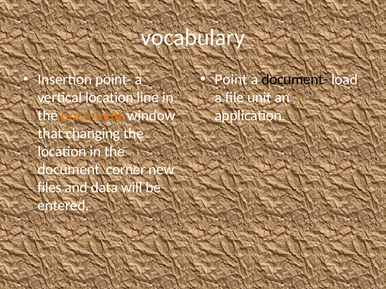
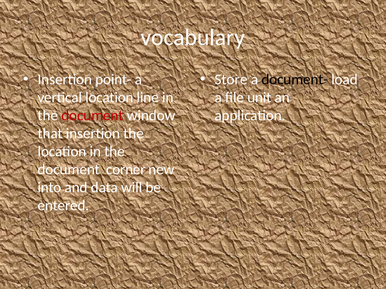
Point: Point -> Store
document at (92, 116) colour: orange -> red
that changing: changing -> insertion
files: files -> into
